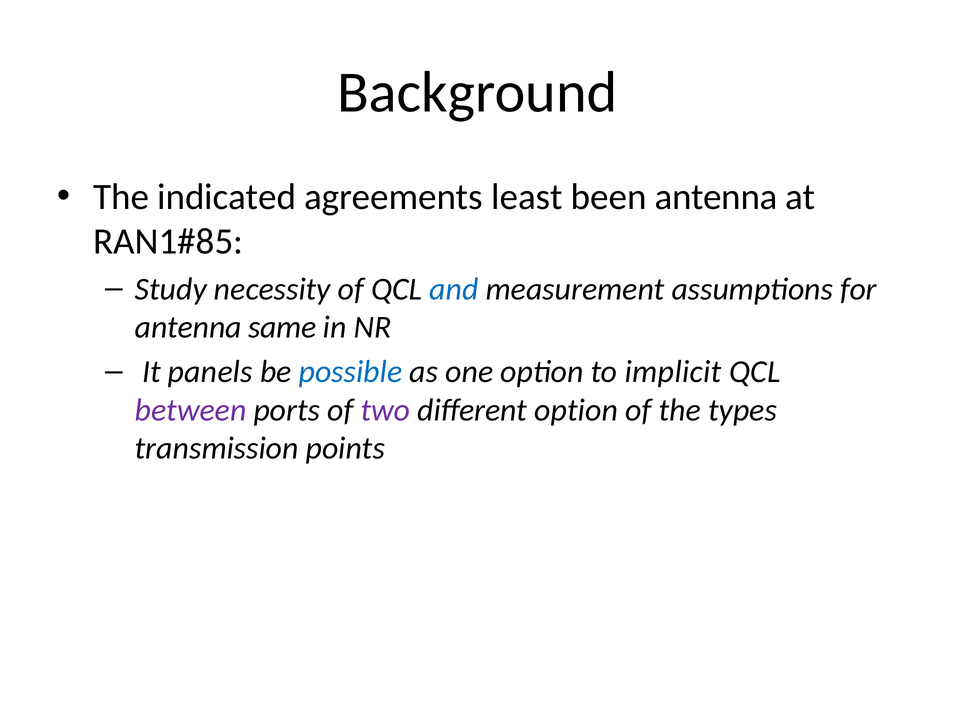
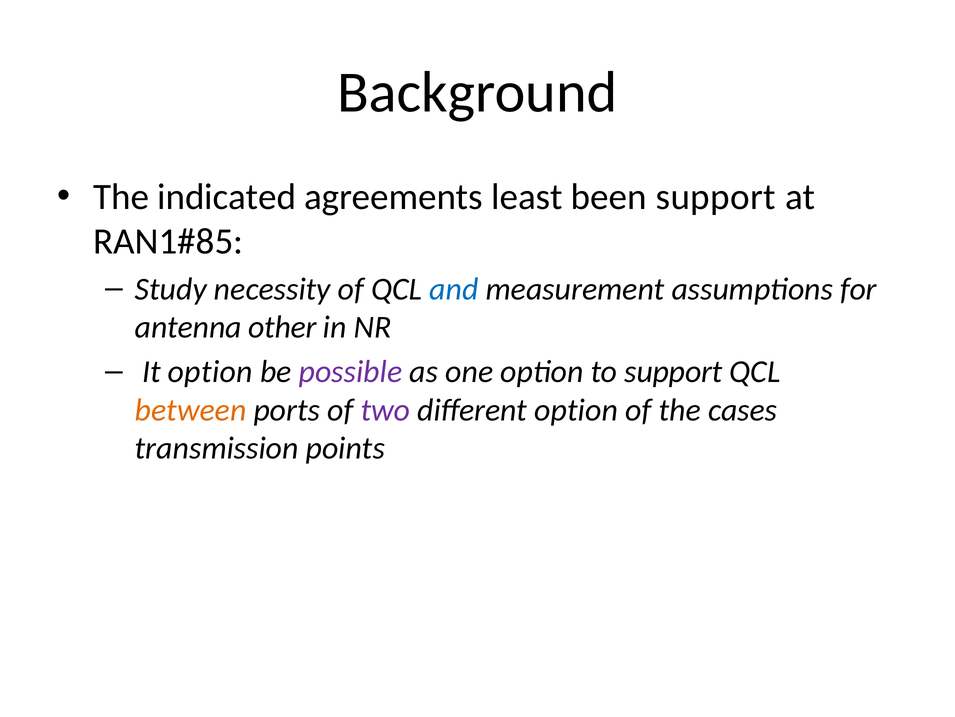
been antenna: antenna -> support
same: same -> other
It panels: panels -> option
possible colour: blue -> purple
to implicit: implicit -> support
between colour: purple -> orange
types: types -> cases
